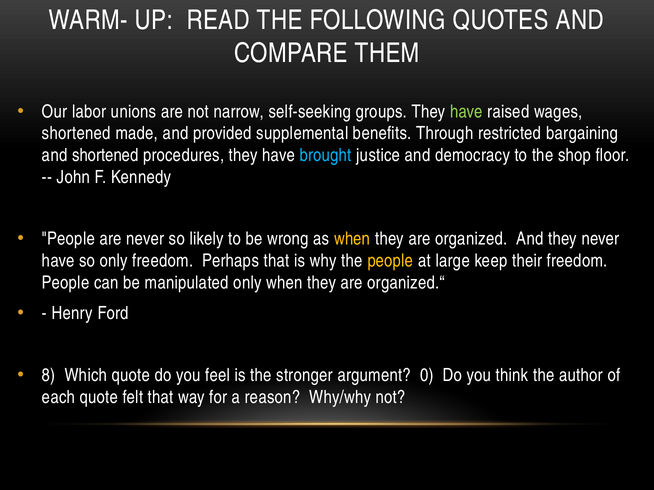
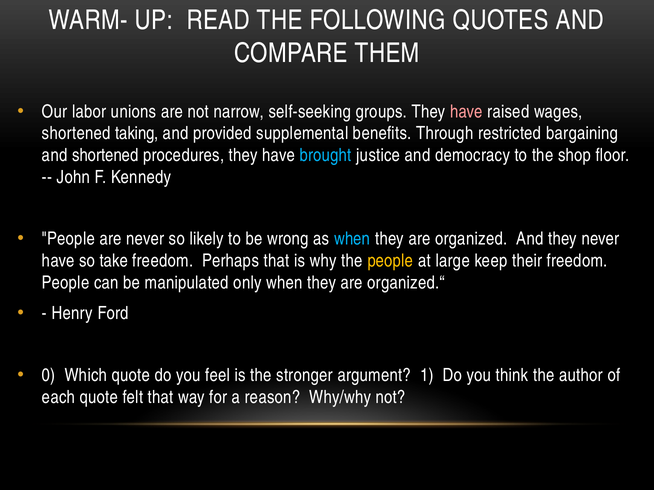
have at (466, 112) colour: light green -> pink
made: made -> taking
when at (352, 239) colour: yellow -> light blue
so only: only -> take
8: 8 -> 0
0: 0 -> 1
